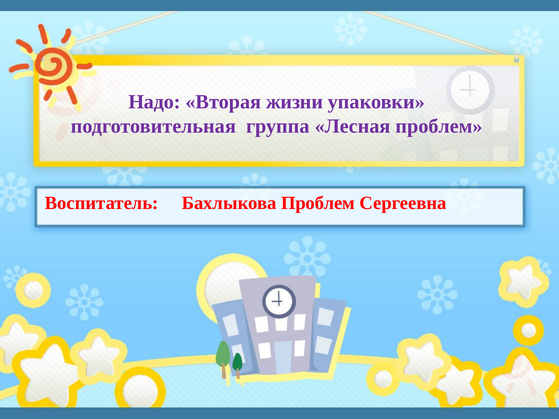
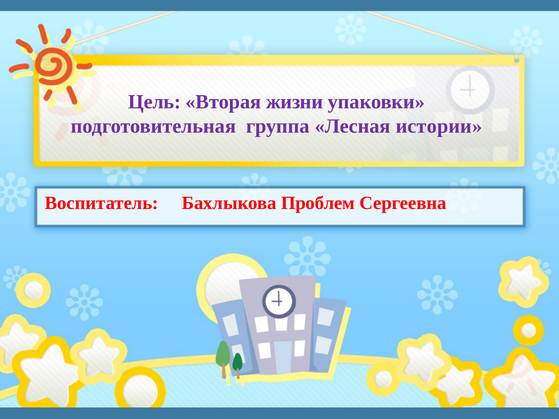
Надо: Надо -> Цель
Лесная проблем: проблем -> истории
